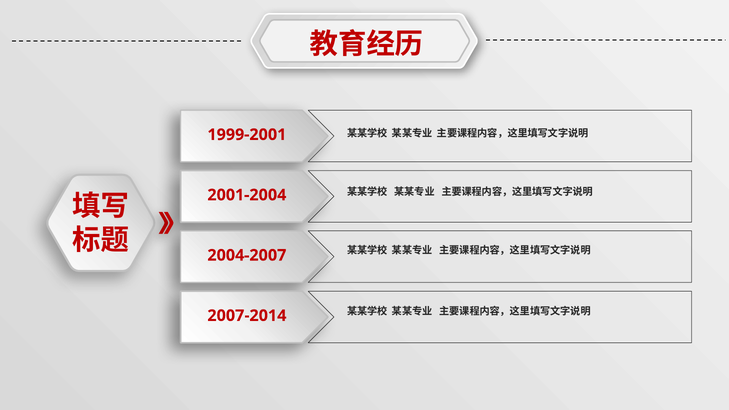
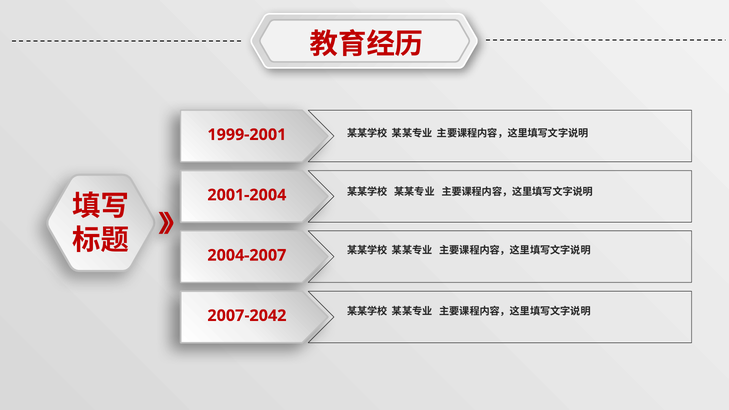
2007-2014: 2007-2014 -> 2007-2042
